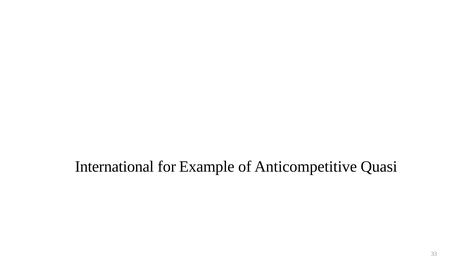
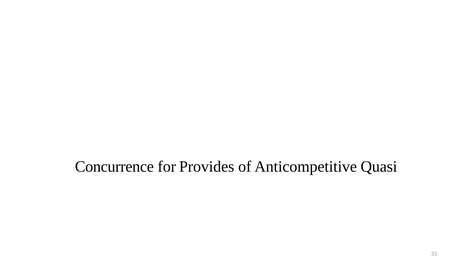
International: International -> Concurrence
Example: Example -> Provides
